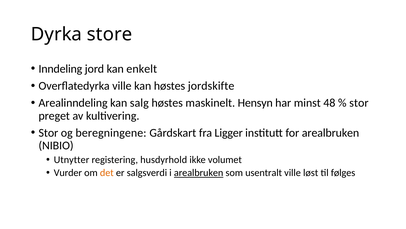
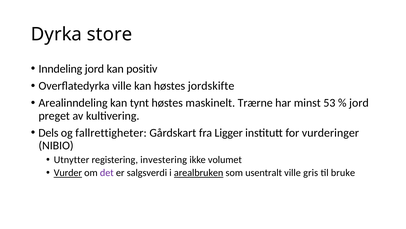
enkelt: enkelt -> positiv
salg: salg -> tynt
Hensyn: Hensyn -> Trærne
48: 48 -> 53
stor at (359, 103): stor -> jord
Stor at (48, 133): Stor -> Dels
beregningene: beregningene -> fallrettigheter
for arealbruken: arealbruken -> vurderinger
husdyrhold: husdyrhold -> investering
Vurder underline: none -> present
det colour: orange -> purple
løst: løst -> gris
følges: følges -> bruke
